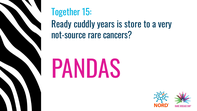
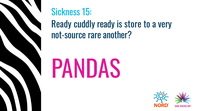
Together: Together -> Sickness
cuddly years: years -> ready
cancers: cancers -> another
